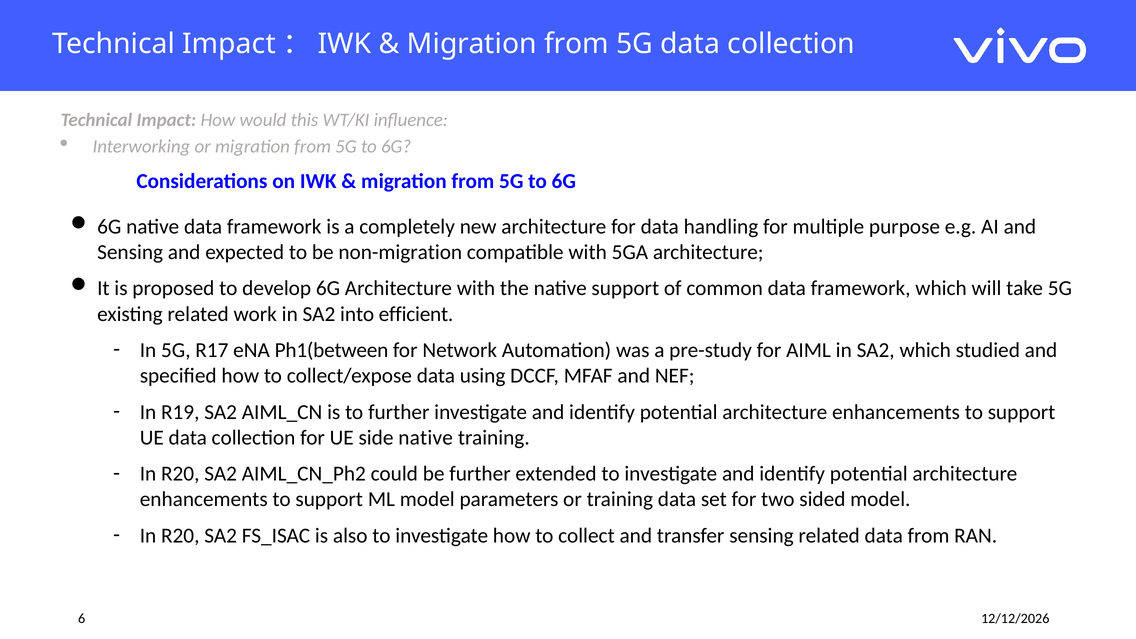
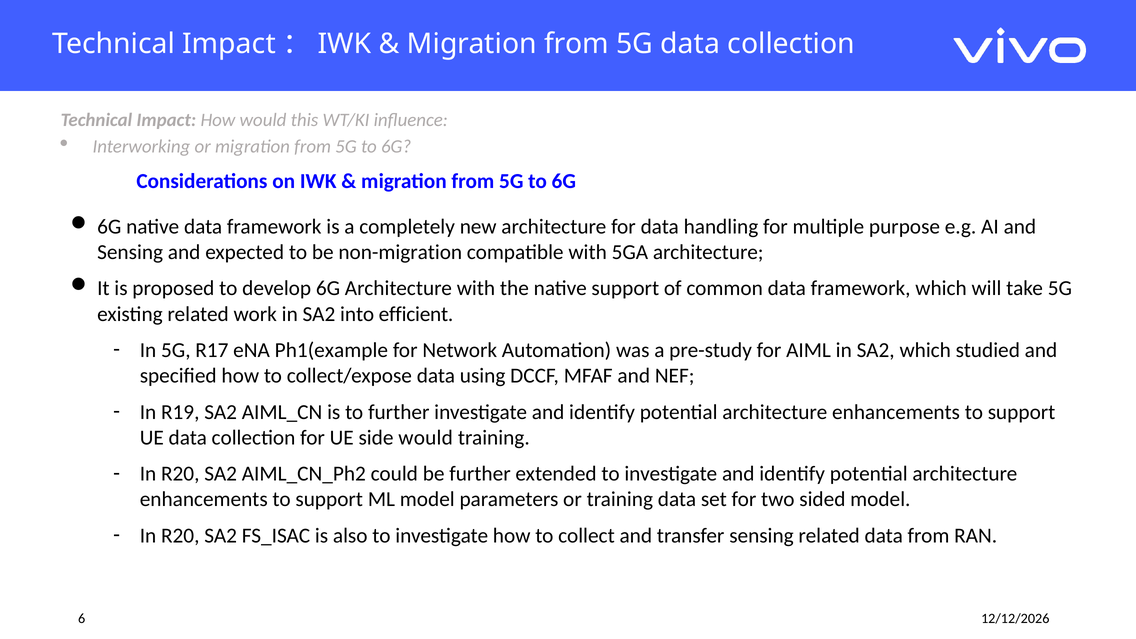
Ph1(between: Ph1(between -> Ph1(example
side native: native -> would
